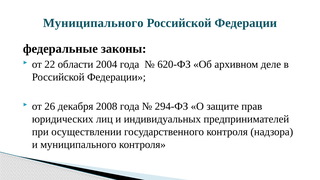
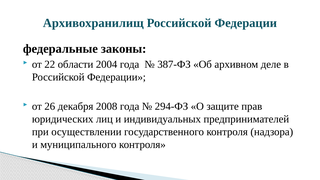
Муниципального at (93, 23): Муниципального -> Архивохранилищ
620-ФЗ: 620-ФЗ -> 387-ФЗ
